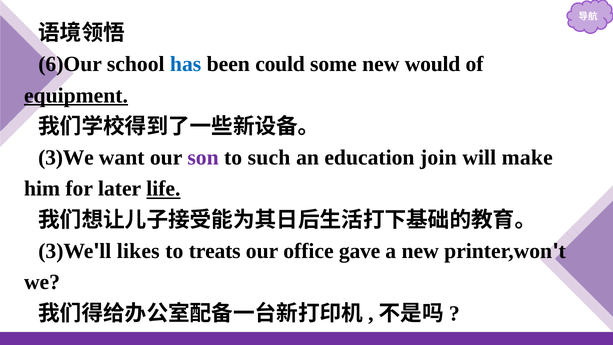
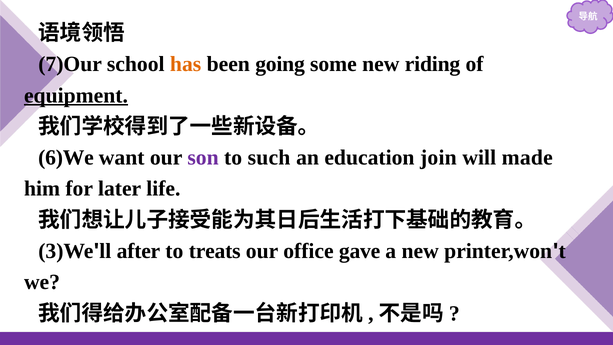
6)Our: 6)Our -> 7)Our
has colour: blue -> orange
could: could -> going
would: would -> riding
3)We at (66, 158): 3)We -> 6)We
make: make -> made
life underline: present -> none
likes: likes -> after
